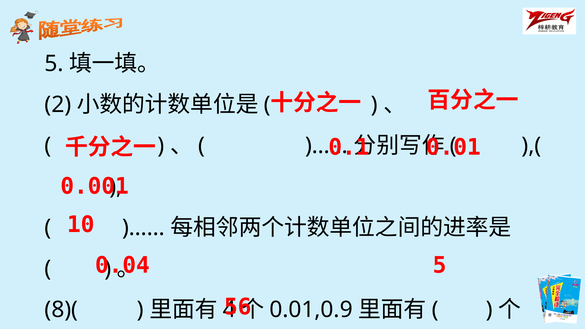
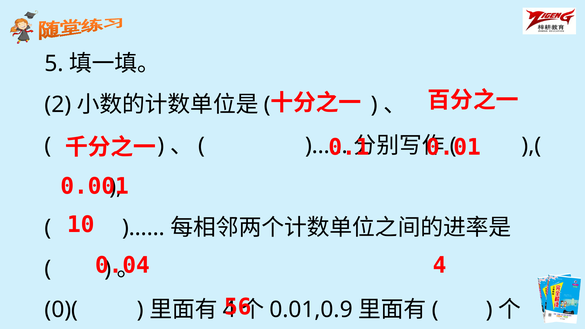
5 at (440, 265): 5 -> 4
8)(: 8)( -> 0)(
